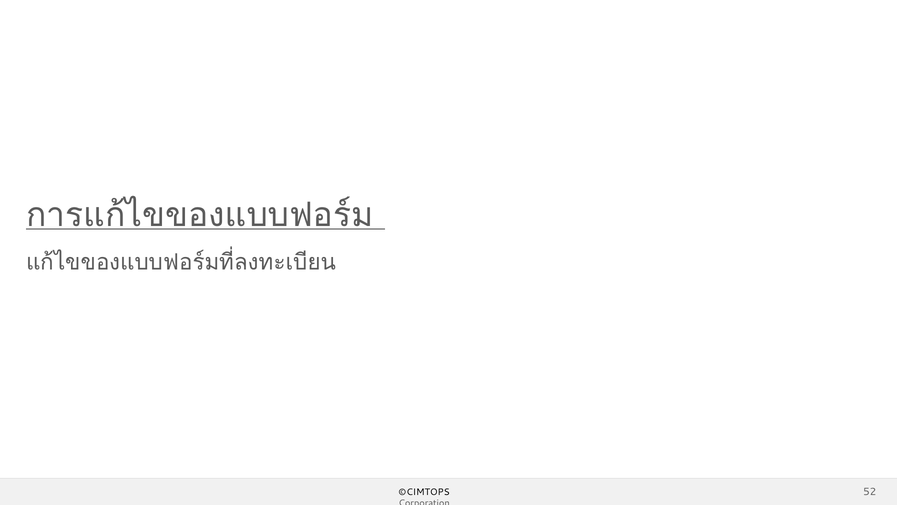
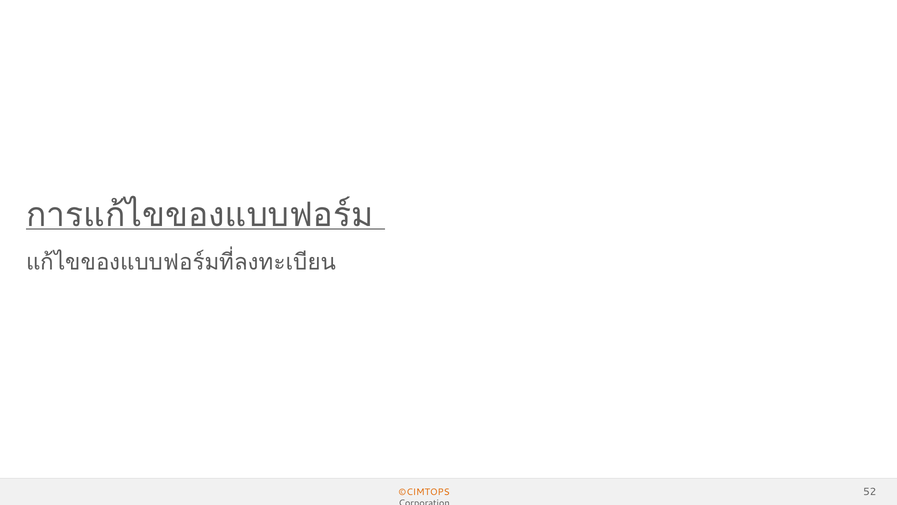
©CIMTOPS colour: black -> orange
